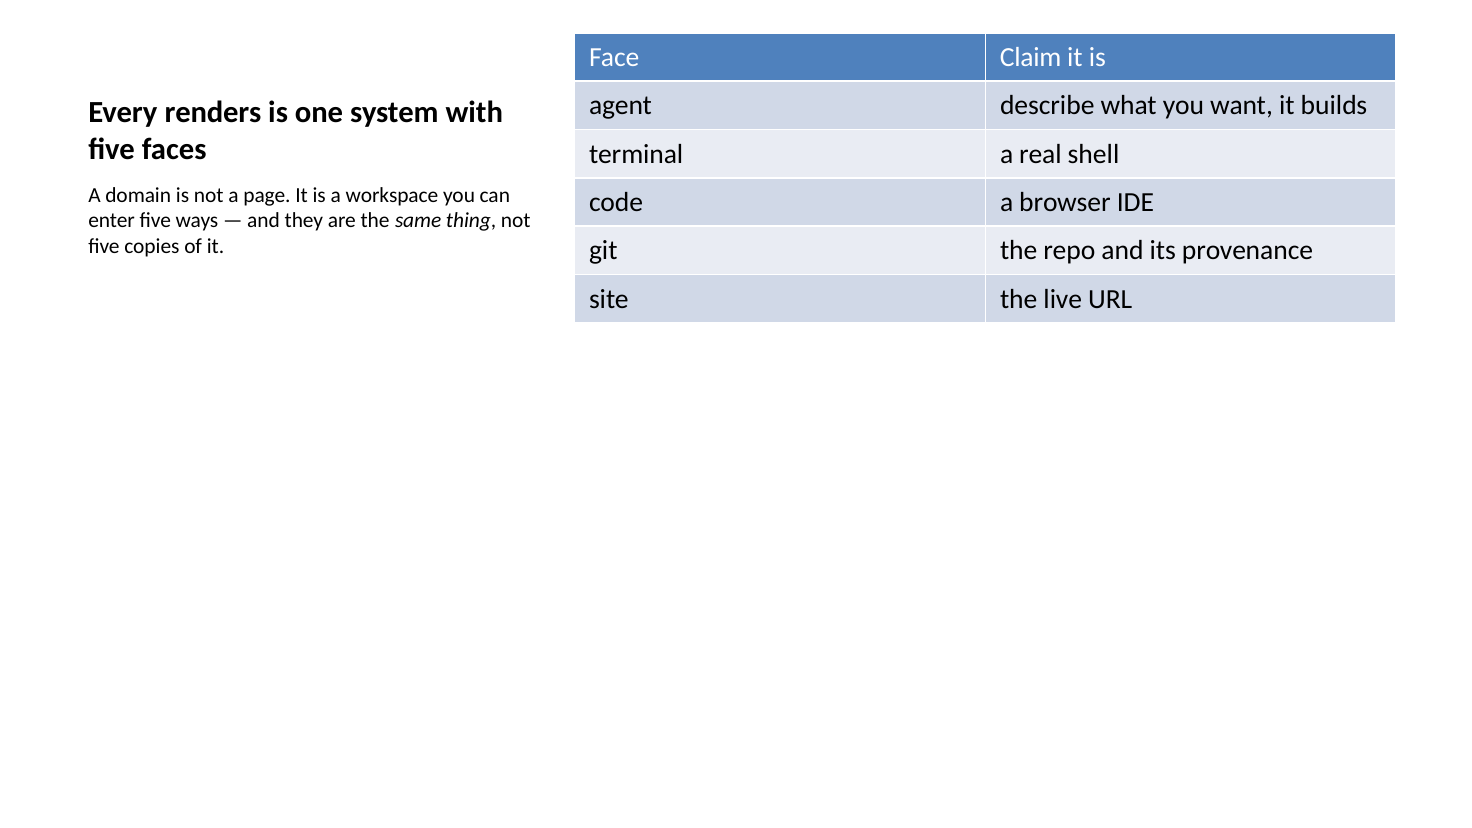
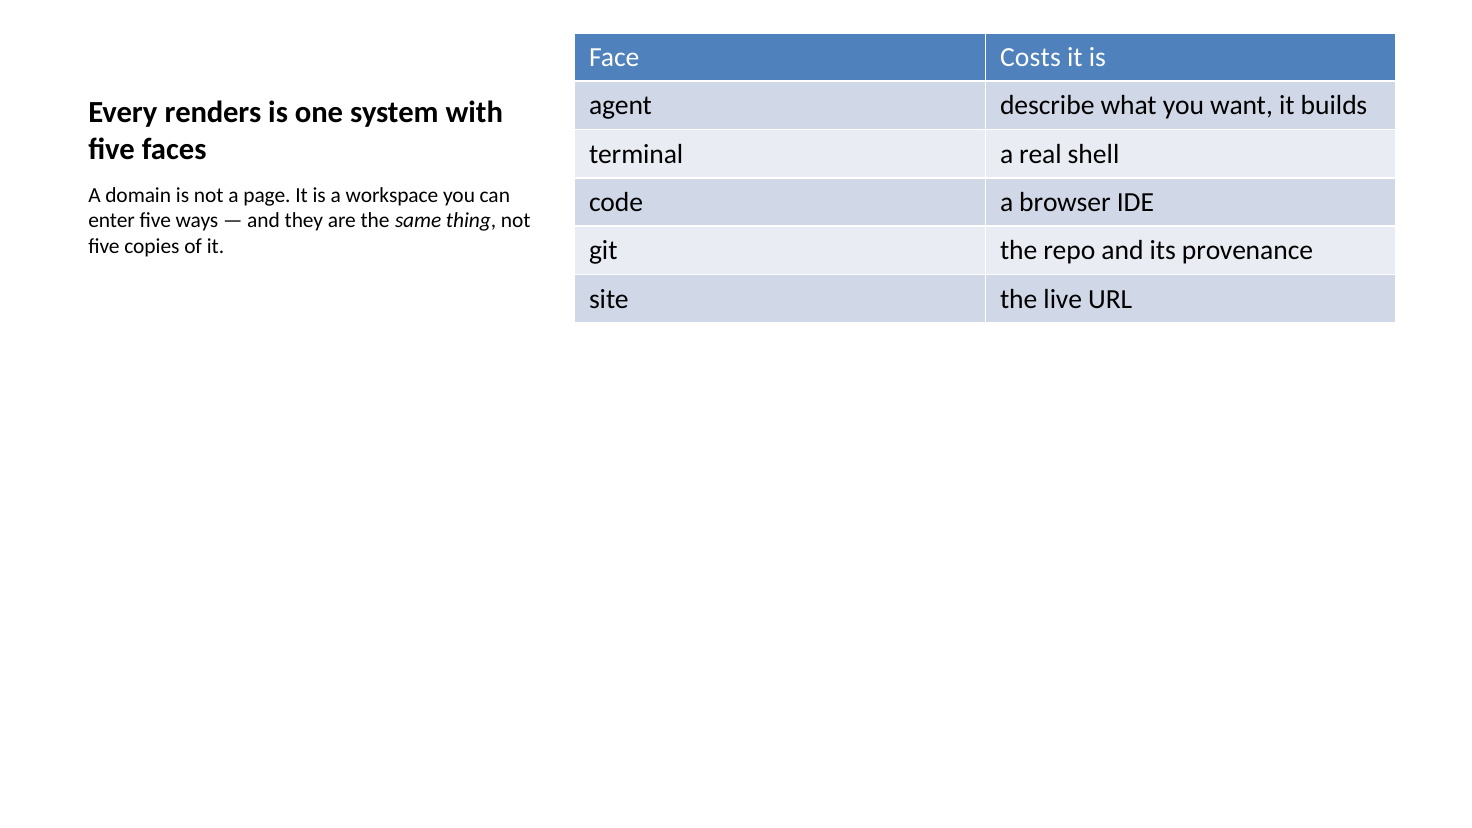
Claim: Claim -> Costs
